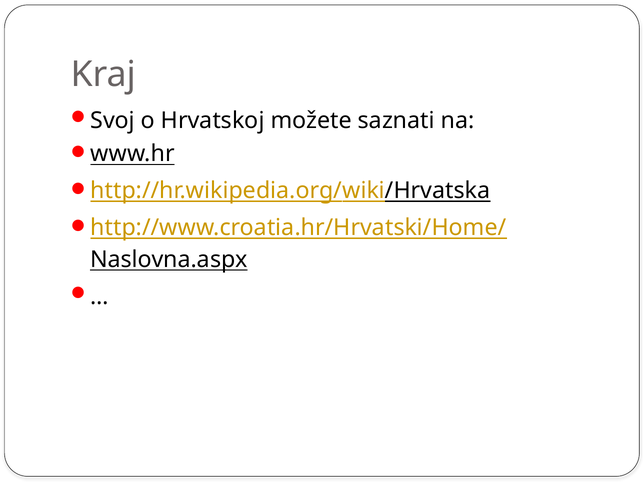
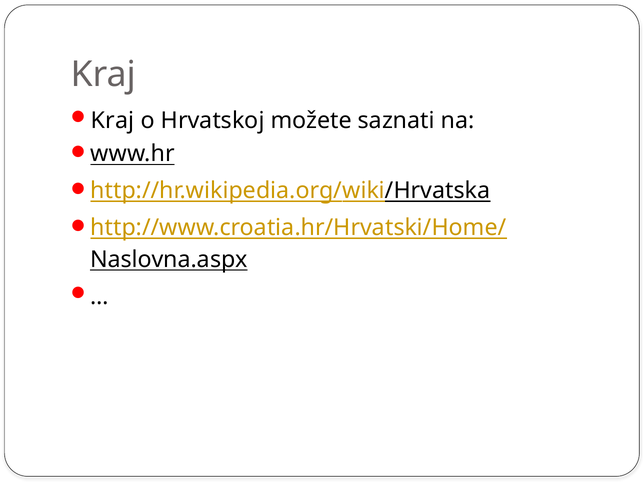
Svoj at (113, 121): Svoj -> Kraj
